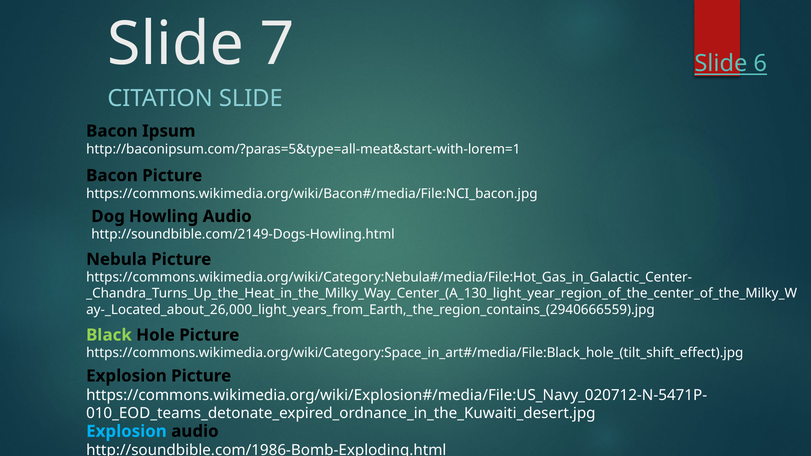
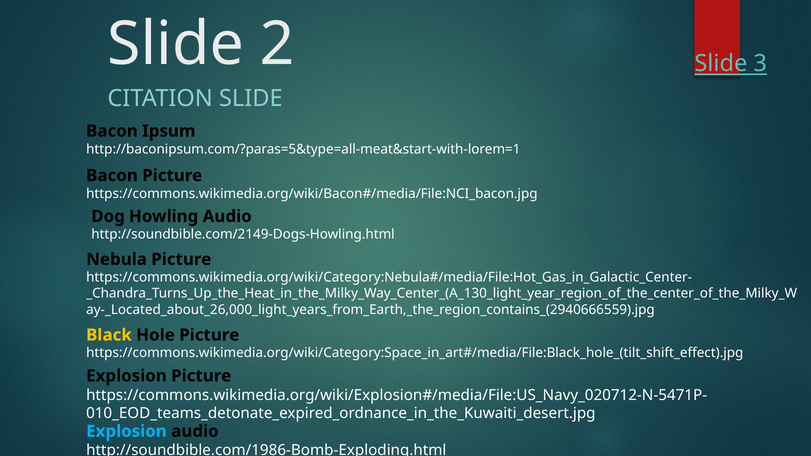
7: 7 -> 2
6: 6 -> 3
Black colour: light green -> yellow
